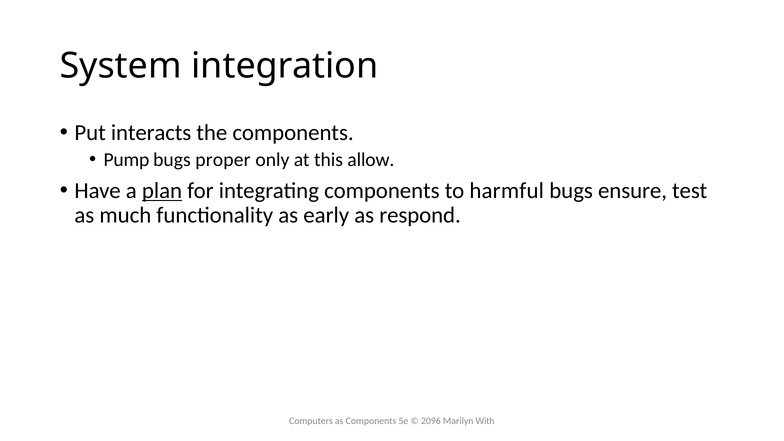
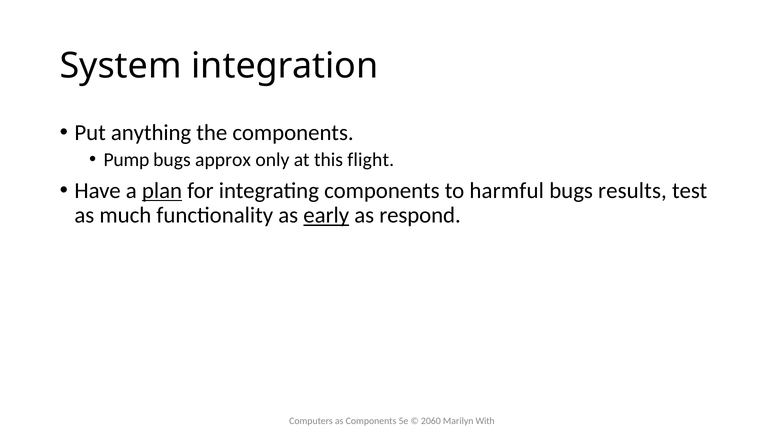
interacts: interacts -> anything
proper: proper -> approx
allow: allow -> flight
ensure: ensure -> results
early underline: none -> present
2096: 2096 -> 2060
